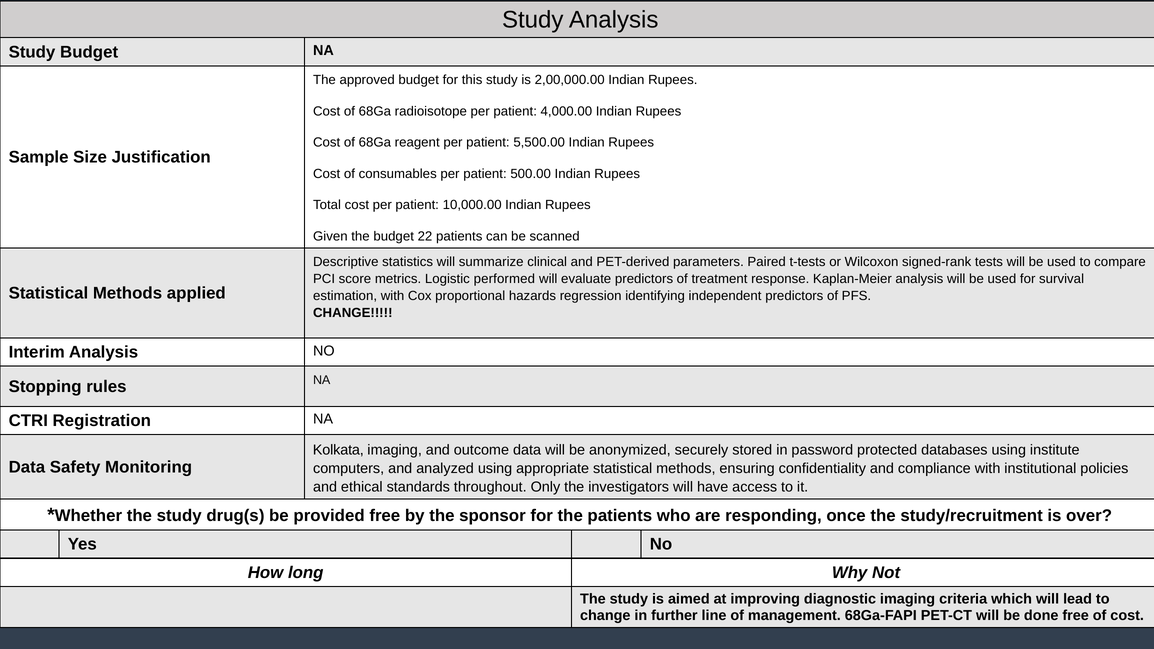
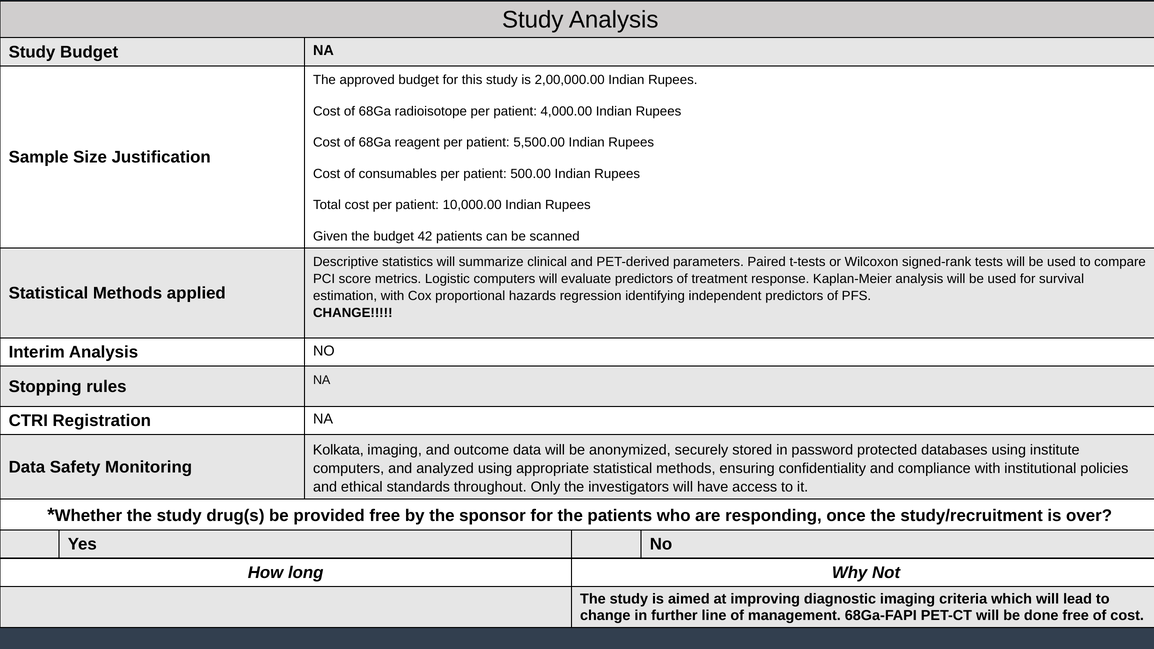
22: 22 -> 42
Logistic performed: performed -> computers
